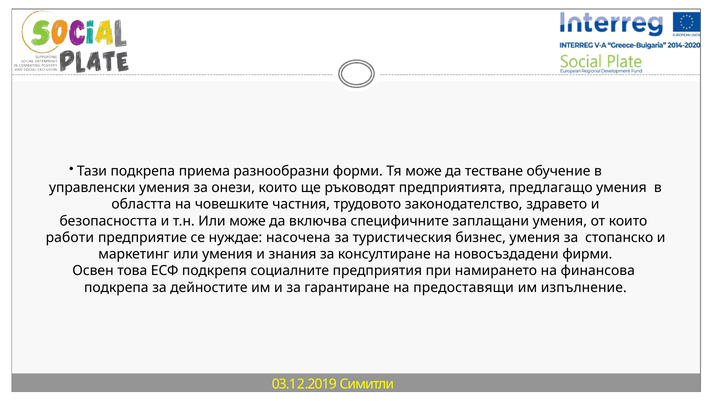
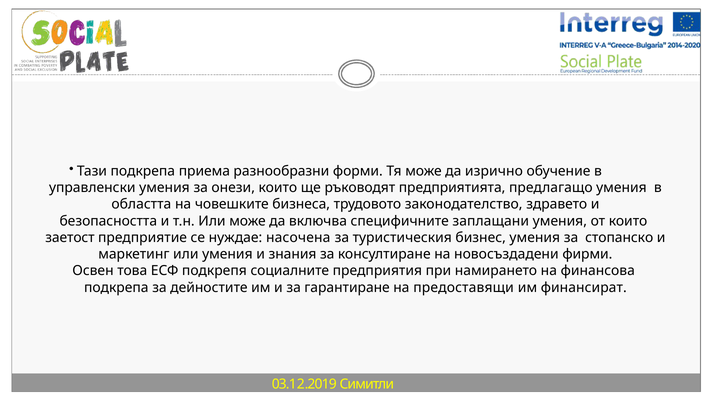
тестване: тестване -> изрично
частния: частния -> бизнеса
работи: работи -> заетост
изпълнение: изпълнение -> финансират
